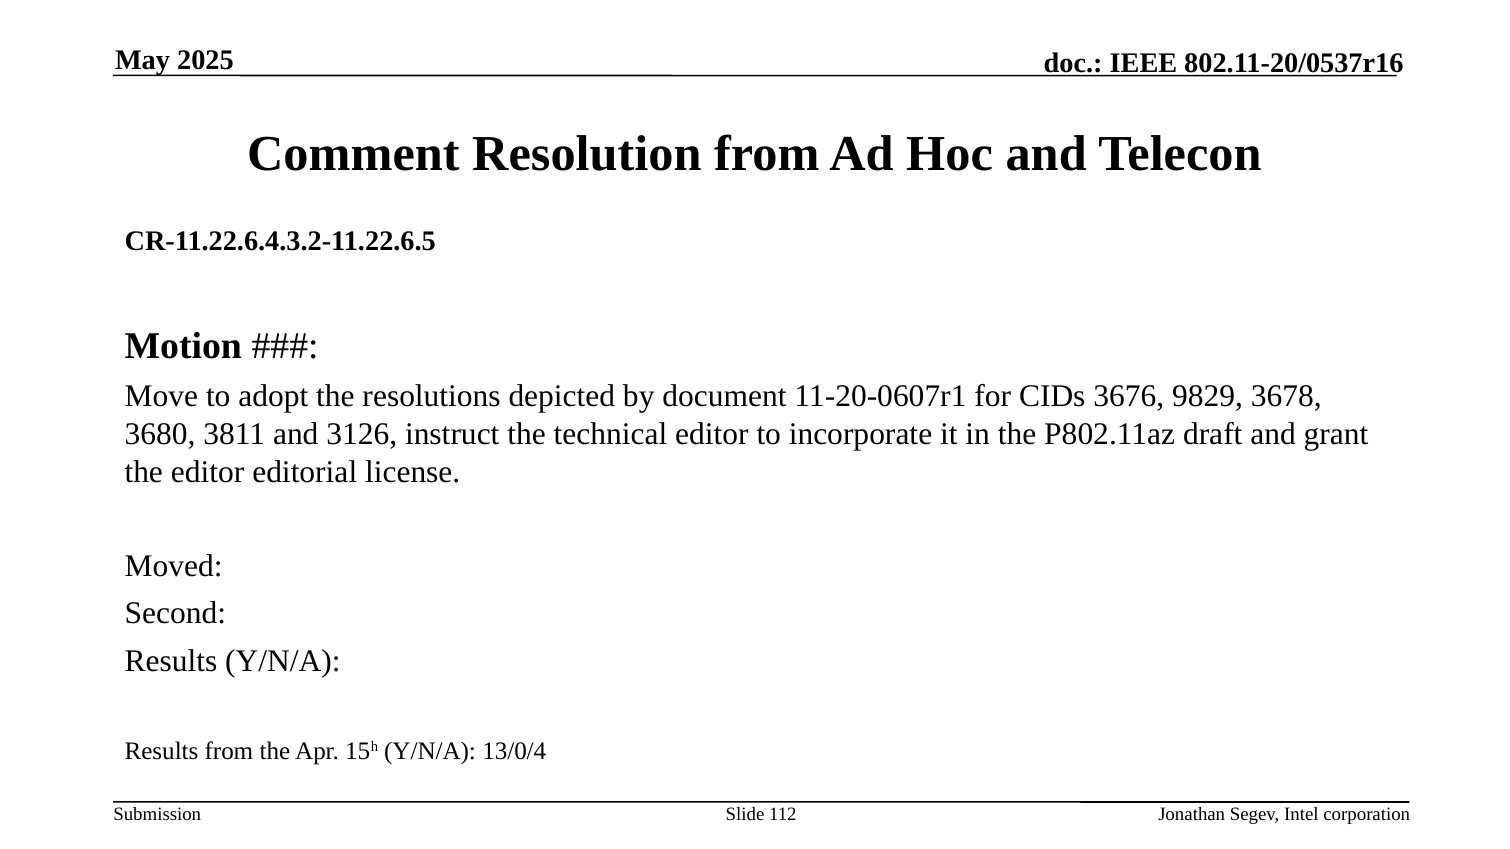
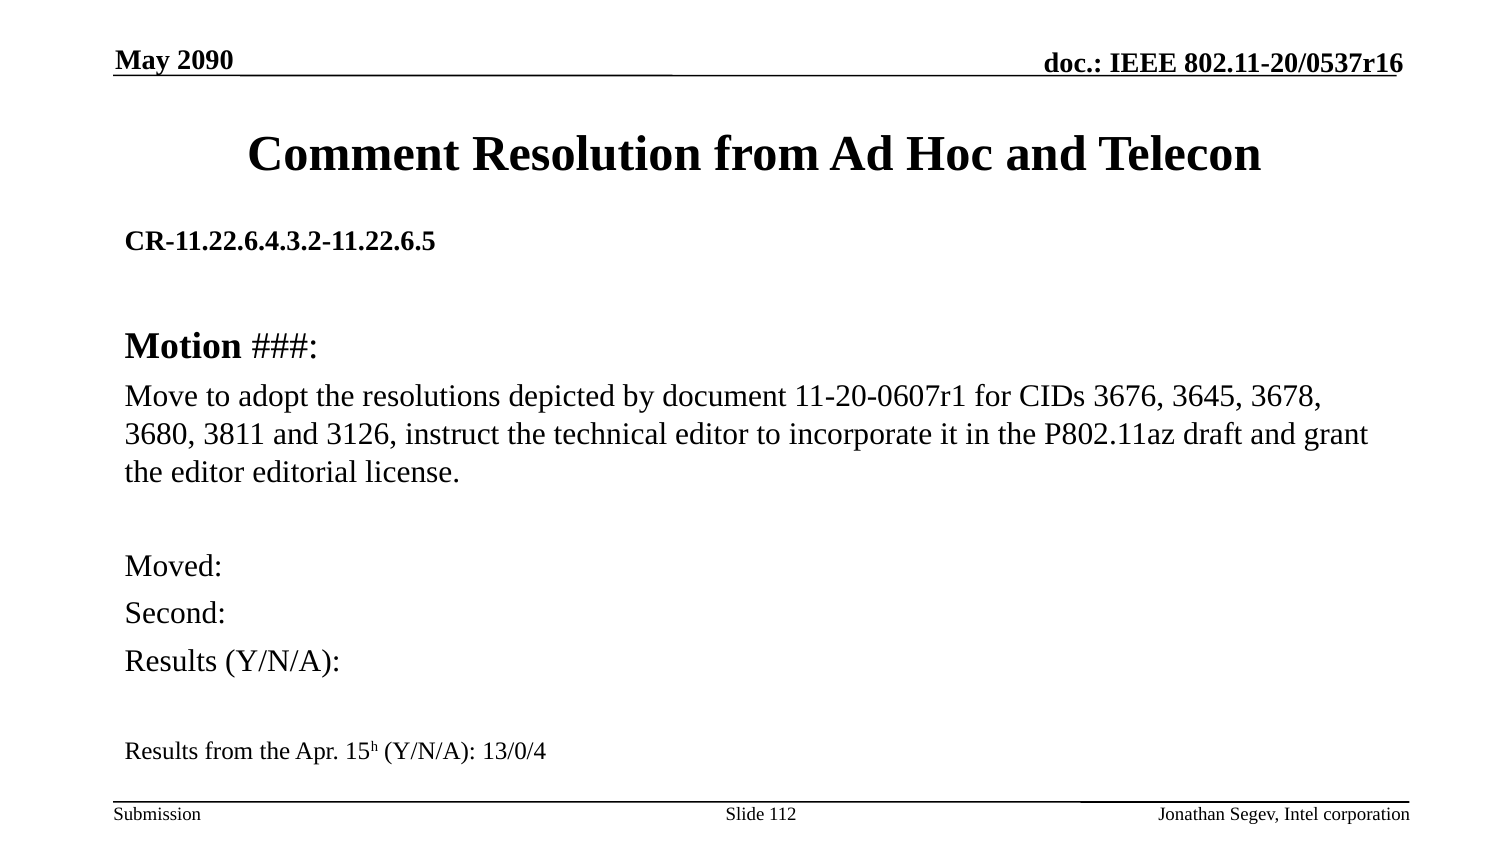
2025: 2025 -> 2090
9829: 9829 -> 3645
